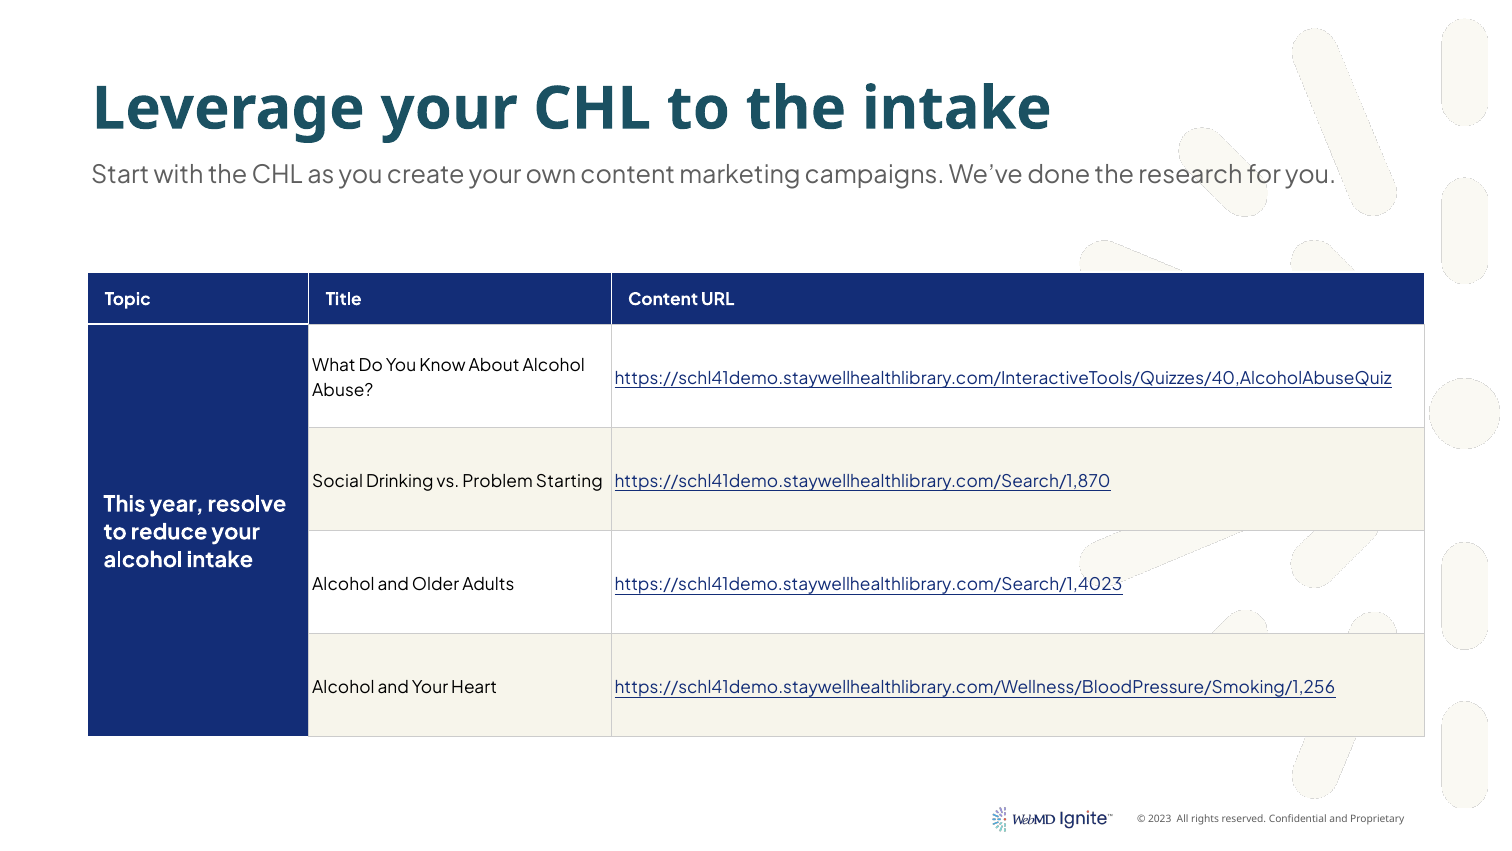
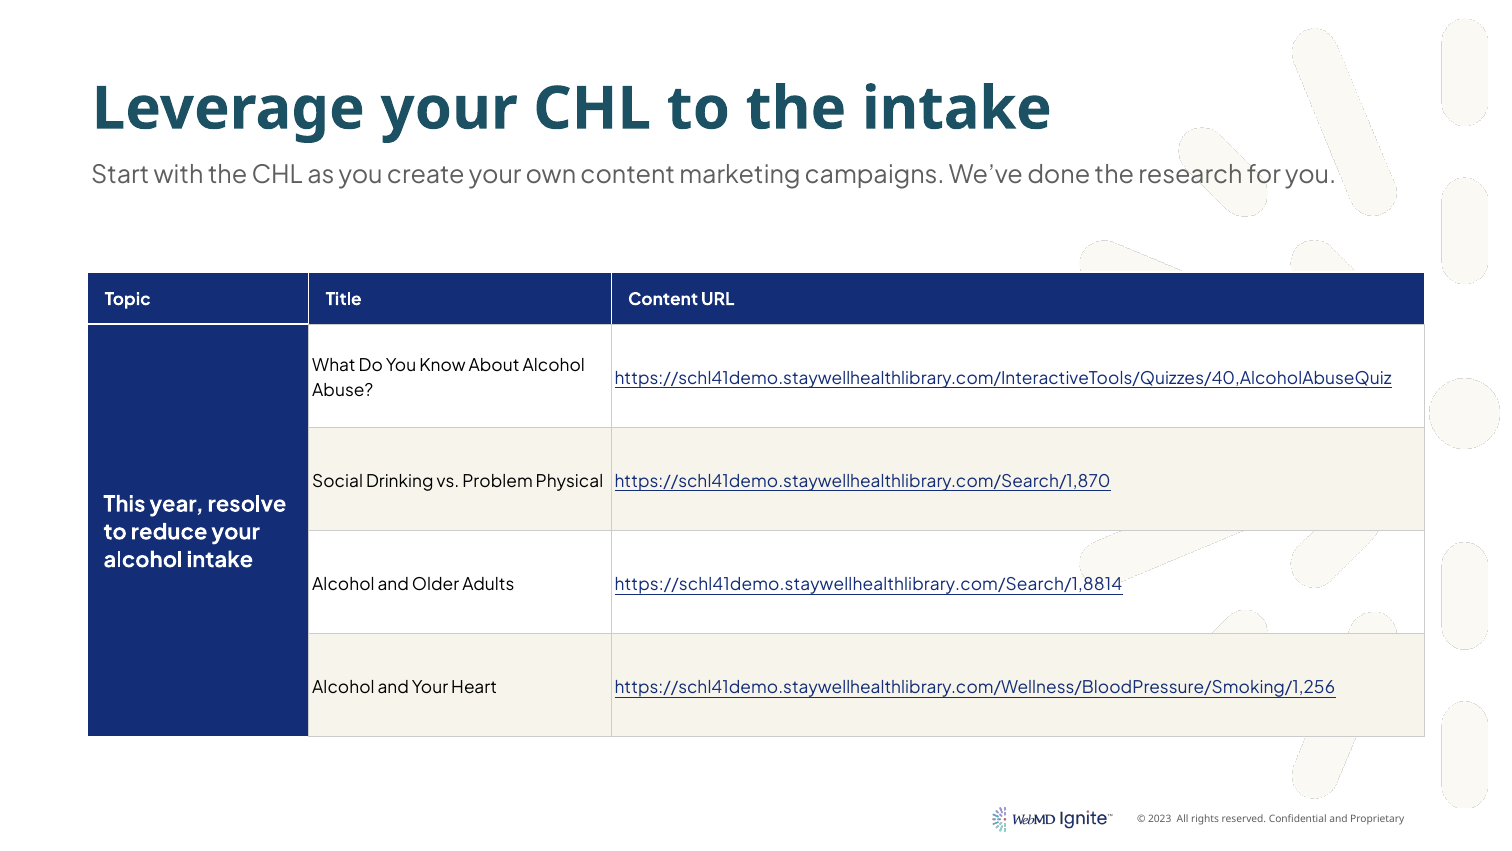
Starting: Starting -> Physical
https://schl41demo.staywellhealthlibrary.com/Search/1,4023: https://schl41demo.staywellhealthlibrary.com/Search/1,4023 -> https://schl41demo.staywellhealthlibrary.com/Search/1,8814
